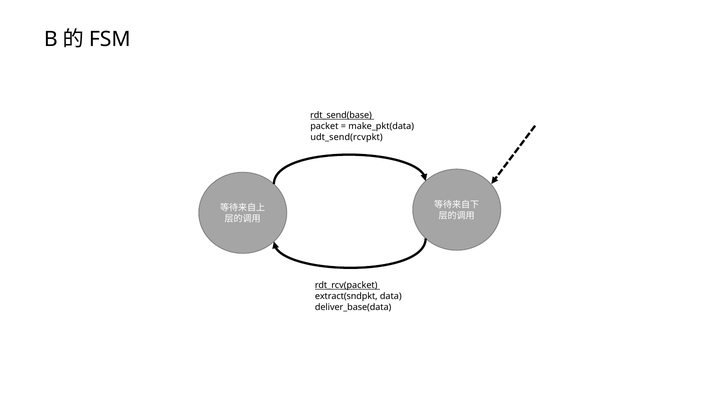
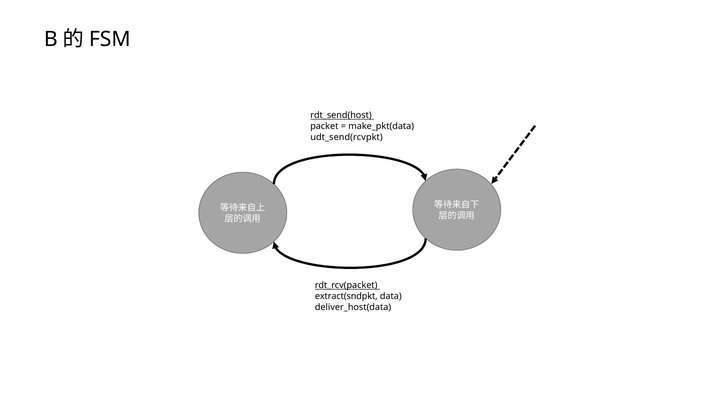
rdt_send(base: rdt_send(base -> rdt_send(host
deliver_base(data: deliver_base(data -> deliver_host(data
